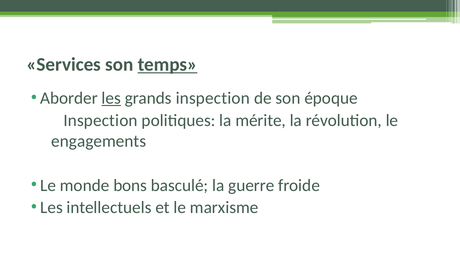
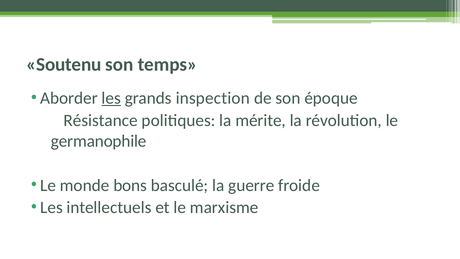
Services: Services -> Soutenu
temps underline: present -> none
Inspection at (101, 120): Inspection -> Résistance
engagements: engagements -> germanophile
